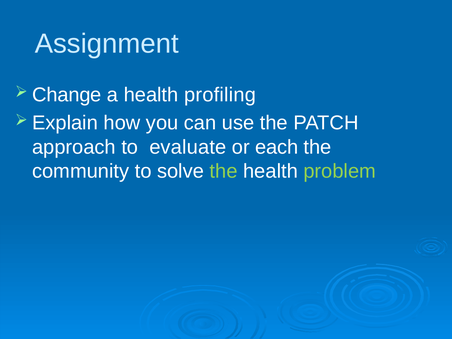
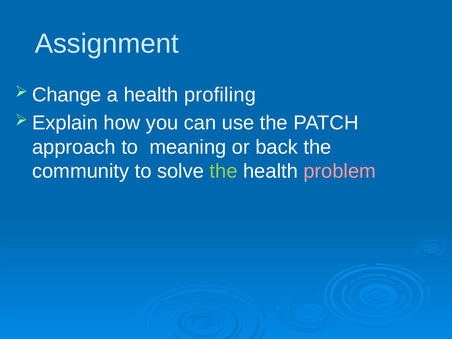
evaluate: evaluate -> meaning
each: each -> back
problem colour: light green -> pink
